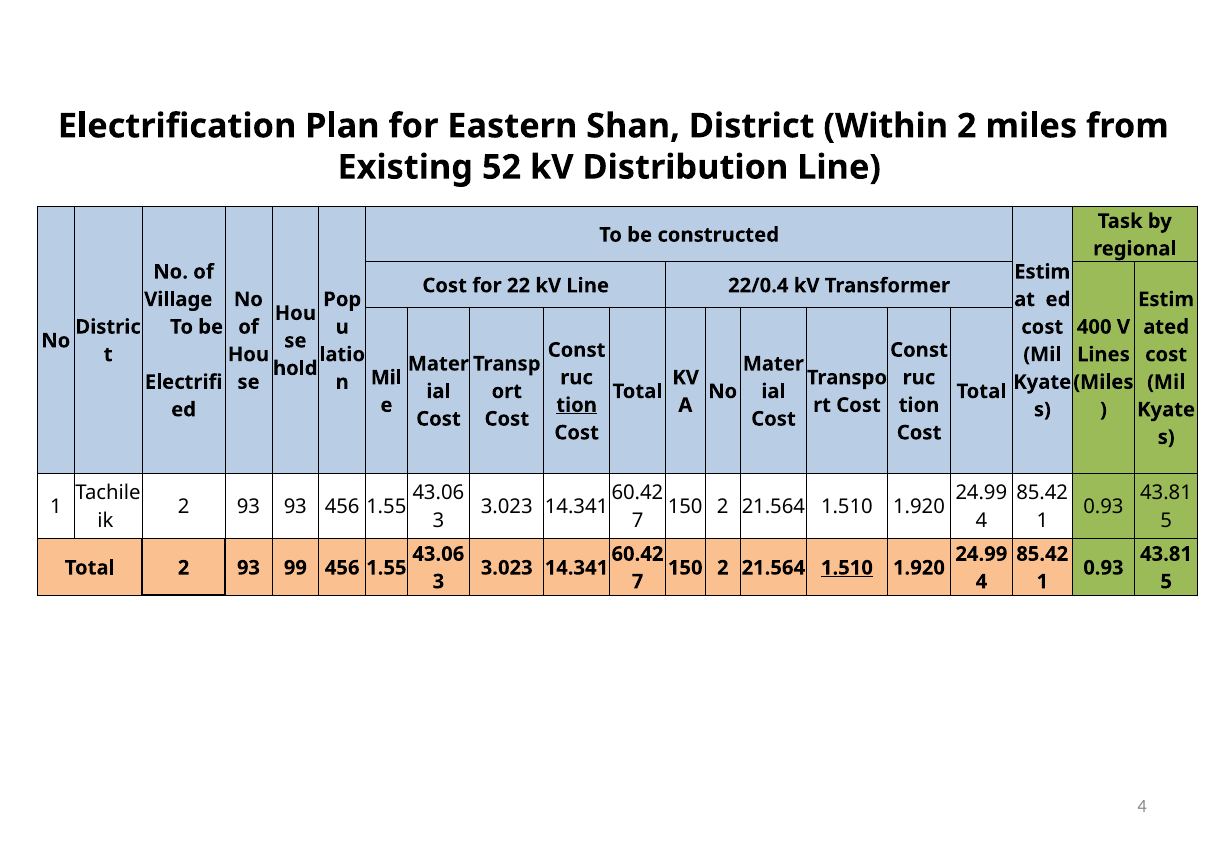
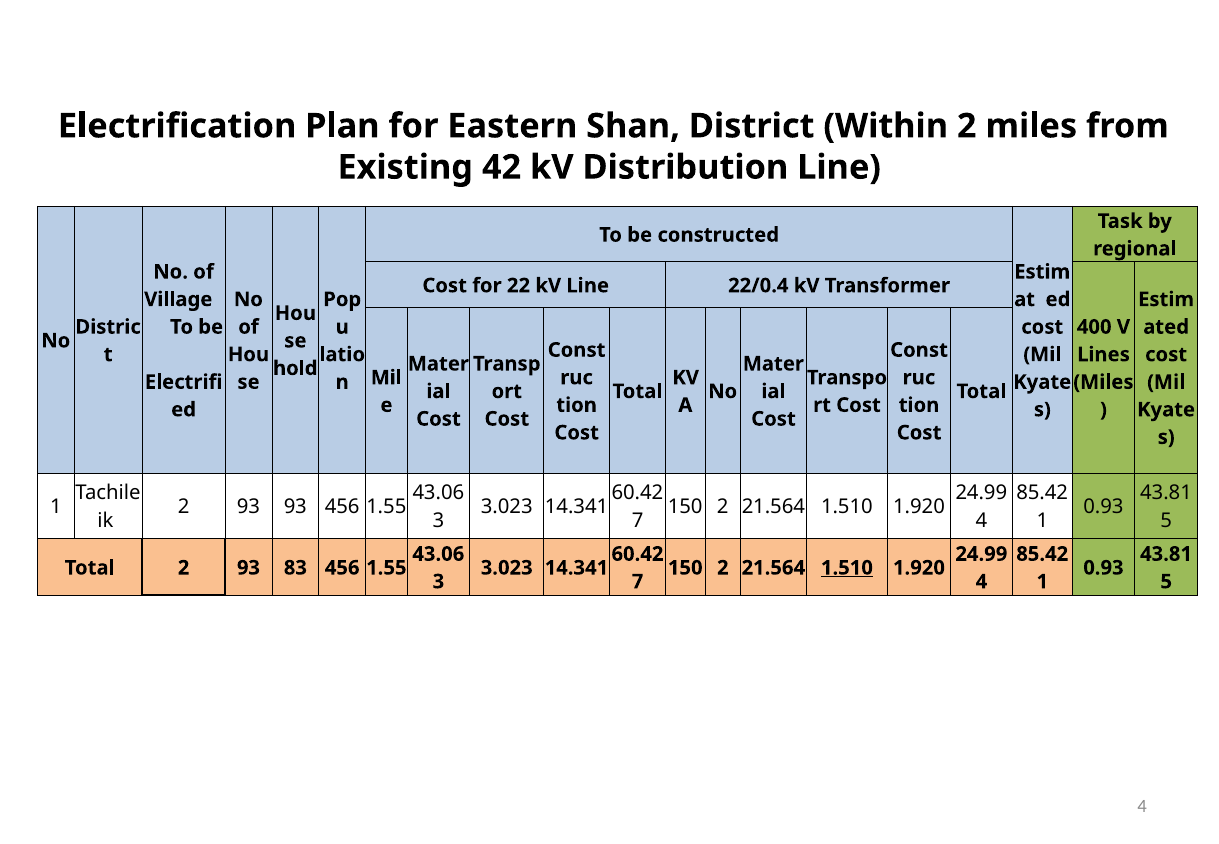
52: 52 -> 42
tion at (577, 405) underline: present -> none
99: 99 -> 83
